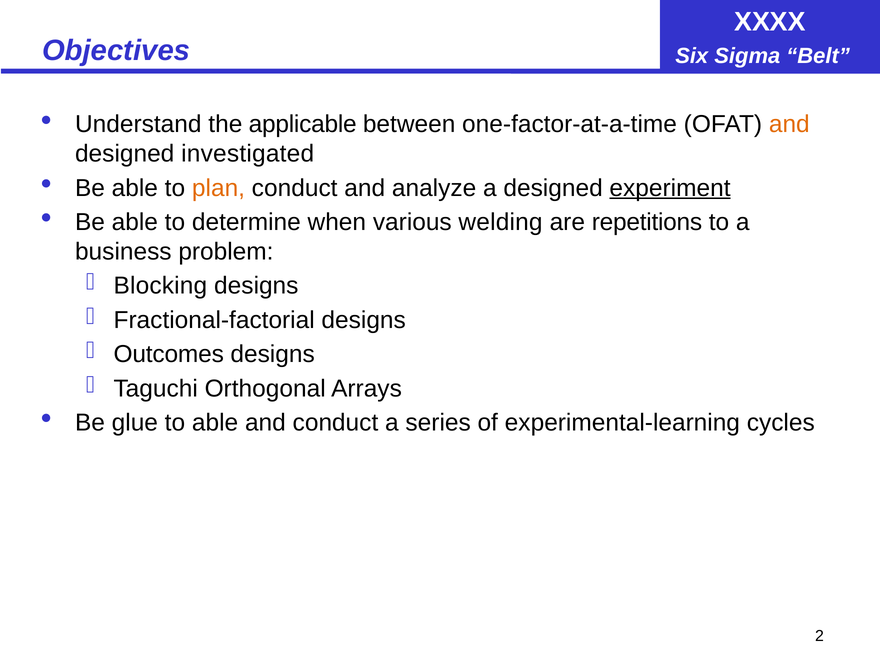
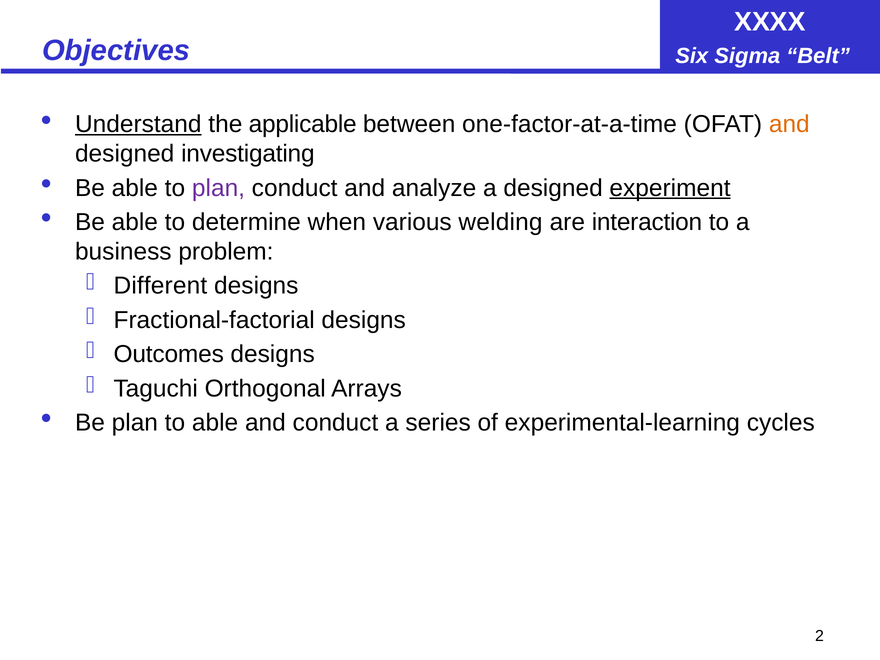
Understand underline: none -> present
investigated: investigated -> investigating
plan at (218, 188) colour: orange -> purple
repetitions: repetitions -> interaction
Blocking: Blocking -> Different
Be glue: glue -> plan
